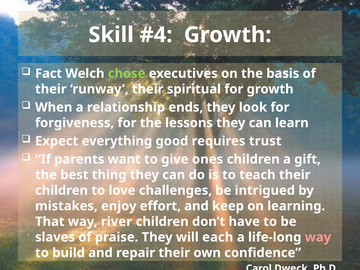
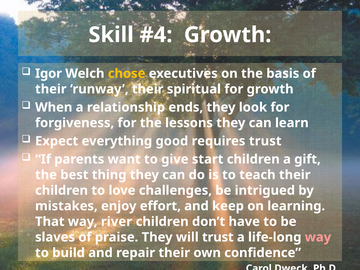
Fact: Fact -> Igor
chose colour: light green -> yellow
ones: ones -> start
will each: each -> trust
